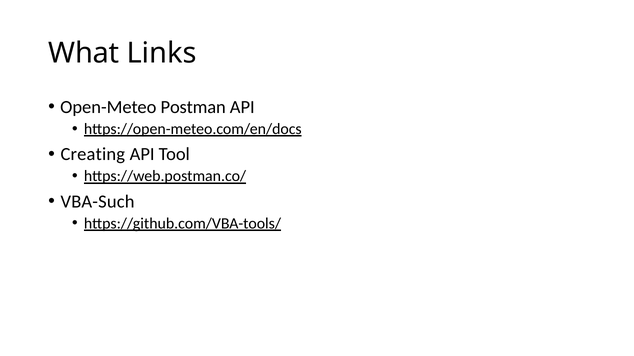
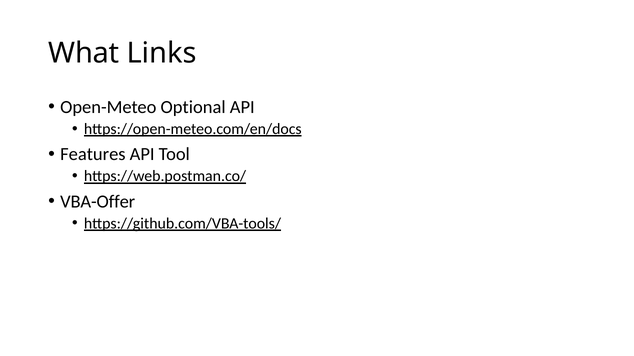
Postman: Postman -> Optional
Creating: Creating -> Features
VBA-Such: VBA-Such -> VBA-Offer
